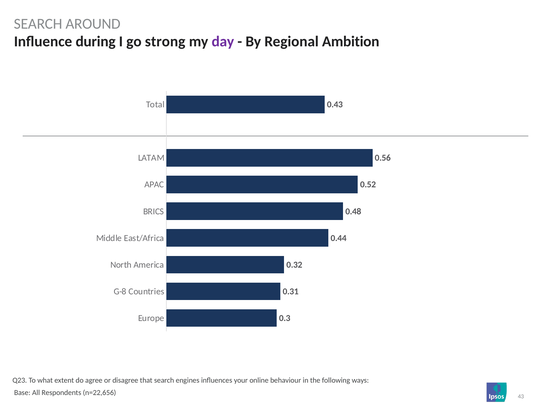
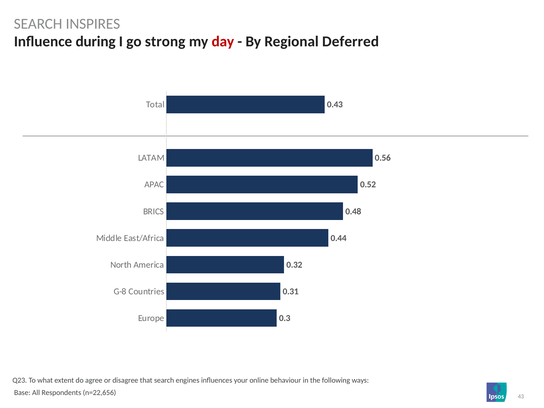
AROUND: AROUND -> INSPIRES
day colour: purple -> red
Ambition: Ambition -> Deferred
